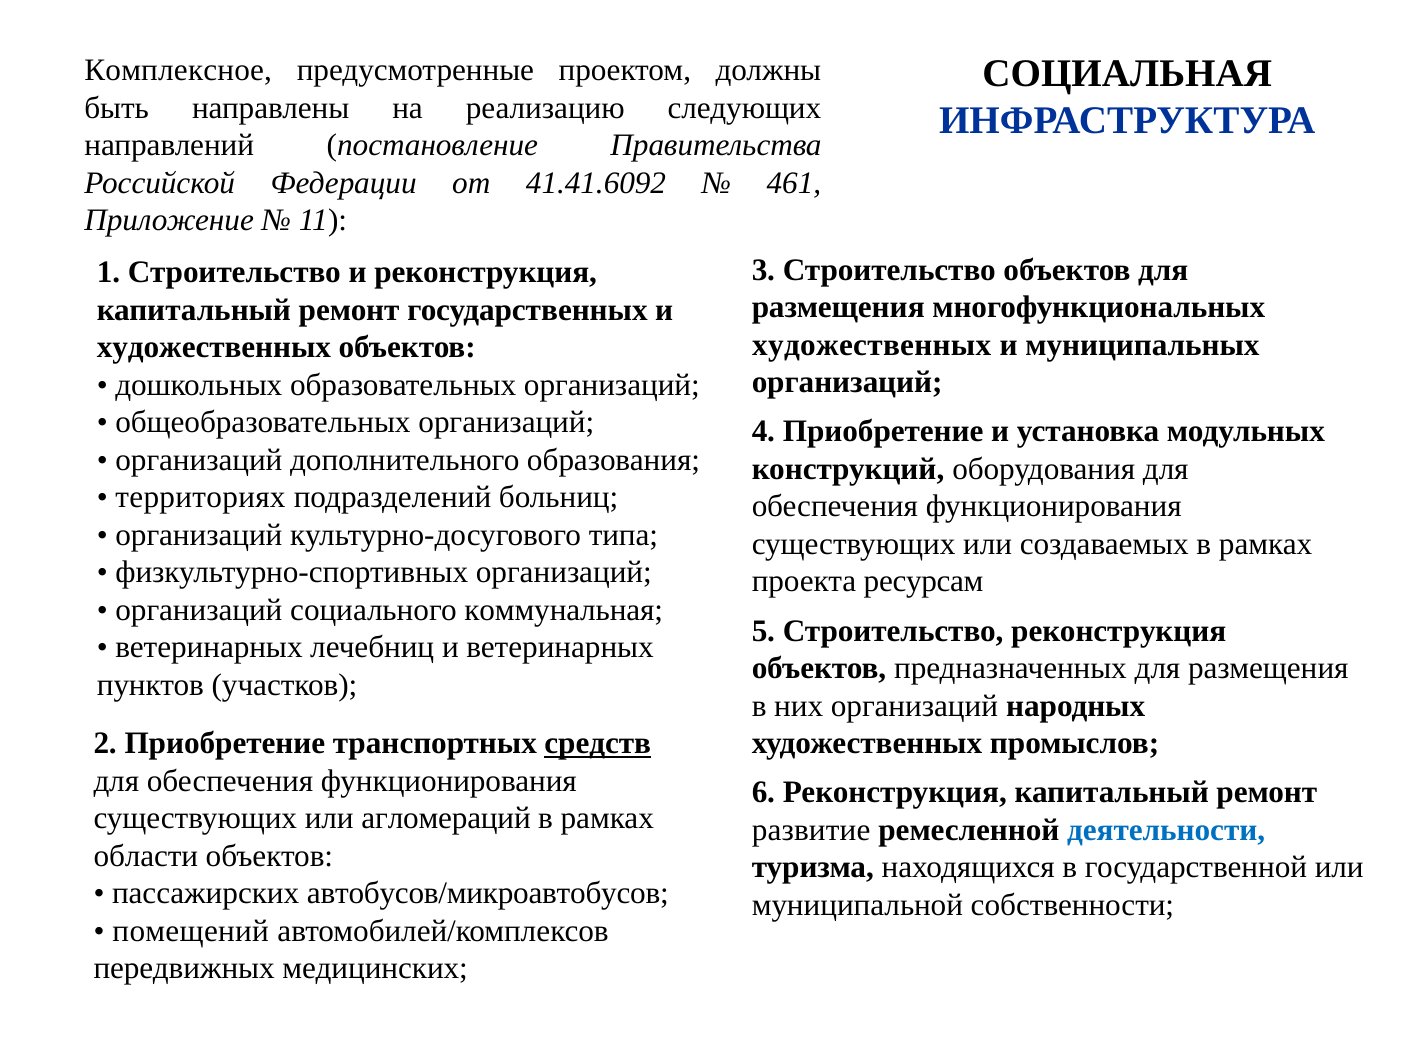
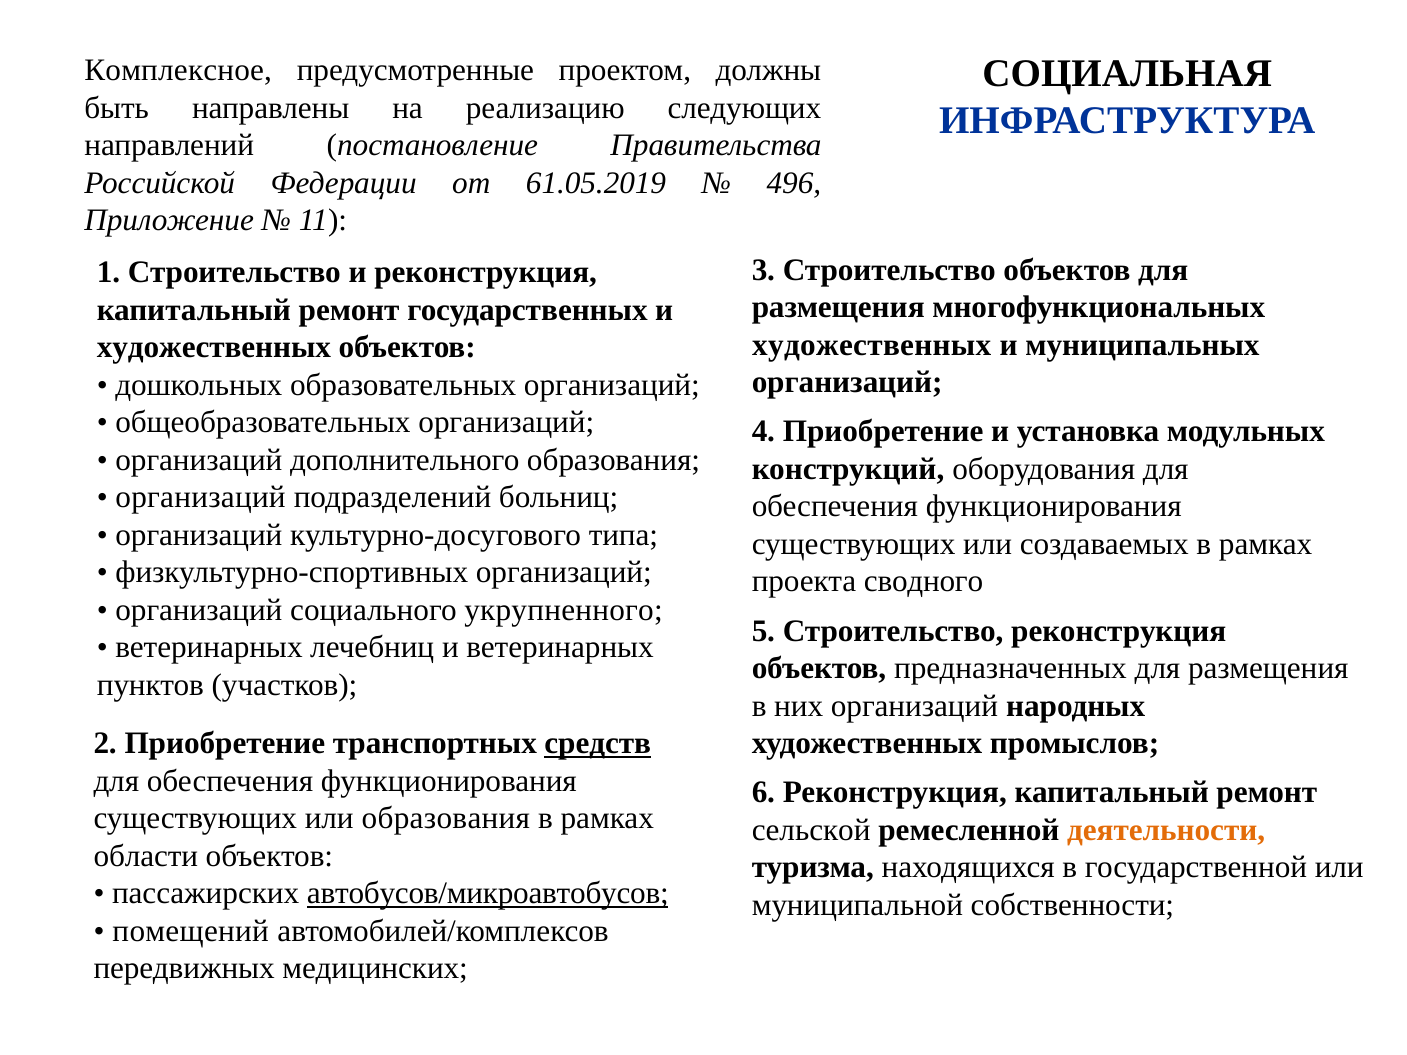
41.41.6092: 41.41.6092 -> 61.05.2019
461: 461 -> 496
территориях at (201, 497): территориях -> организаций
ресурсам: ресурсам -> сводного
коммунальная: коммунальная -> укрупненного
или агломераций: агломераций -> образования
развитие: развитие -> сельской
деятельности colour: blue -> orange
автобусов/микроавтобусов underline: none -> present
